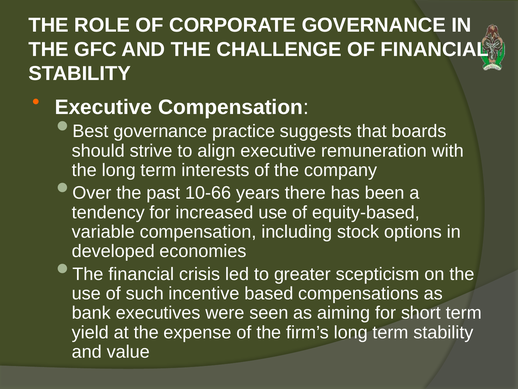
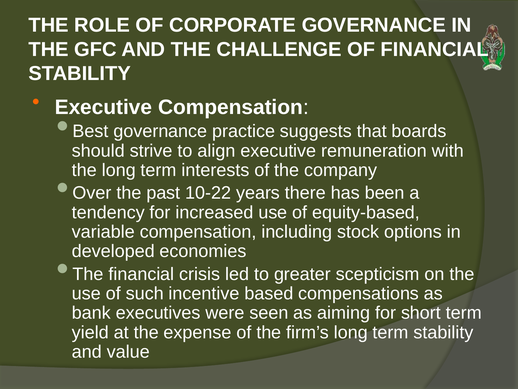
10-66: 10-66 -> 10-22
